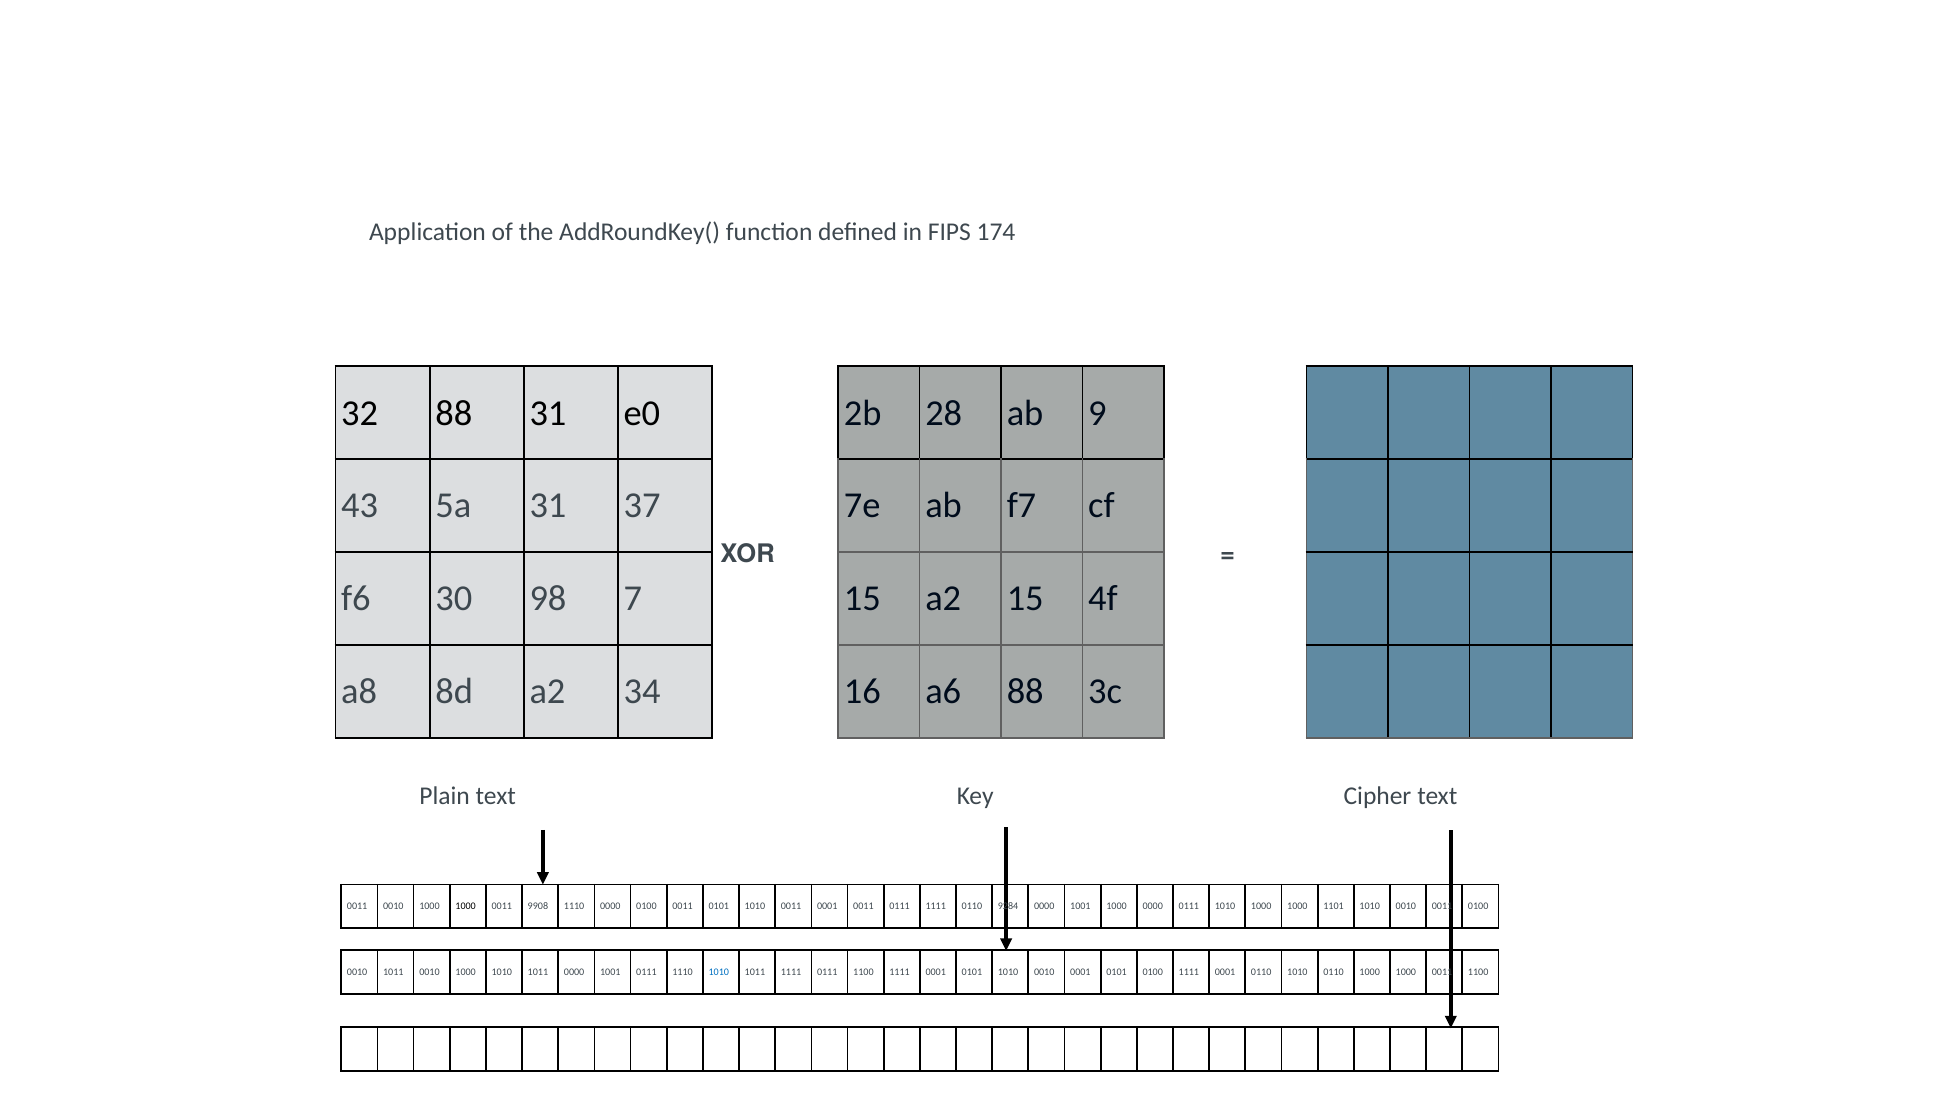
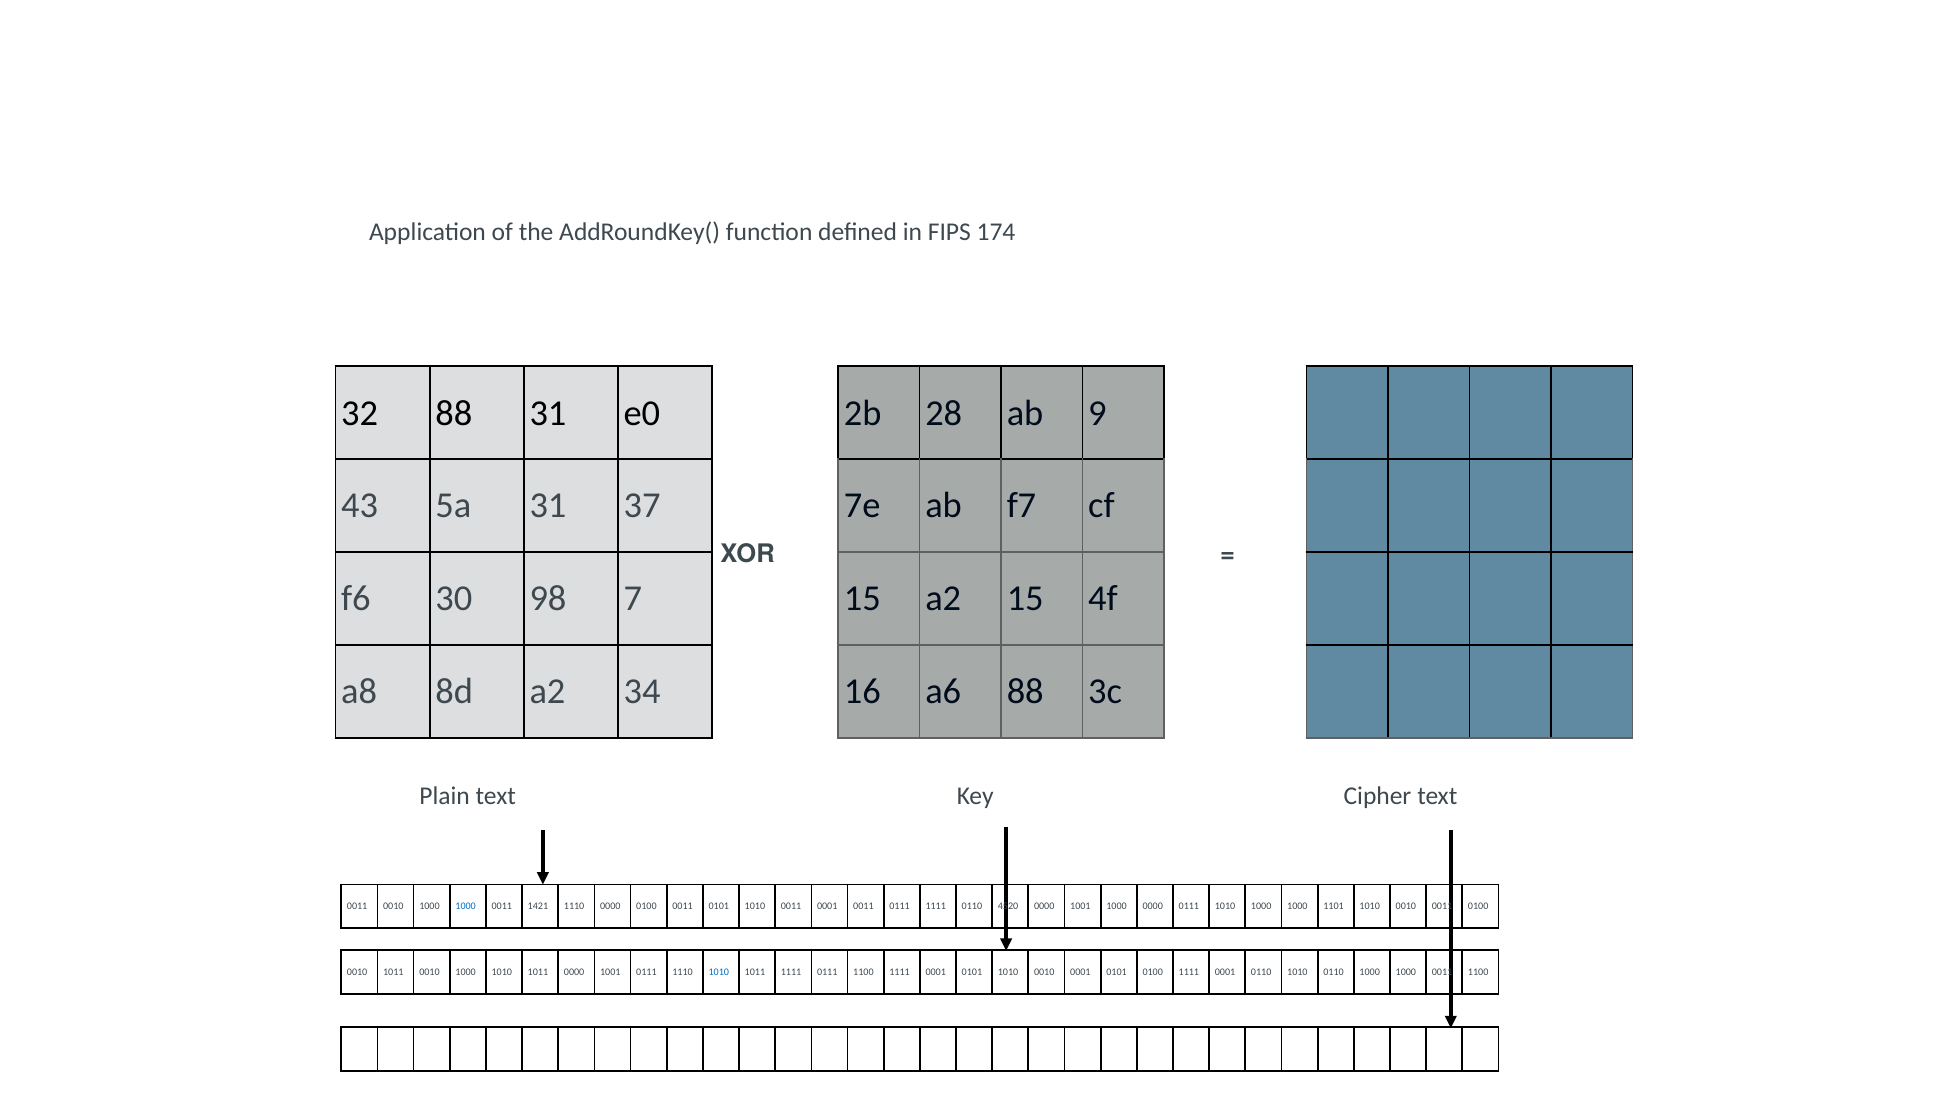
1000 at (466, 906) colour: black -> blue
9908: 9908 -> 1421
9284: 9284 -> 4520
